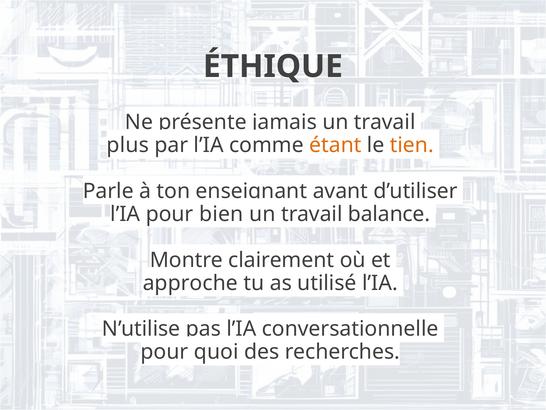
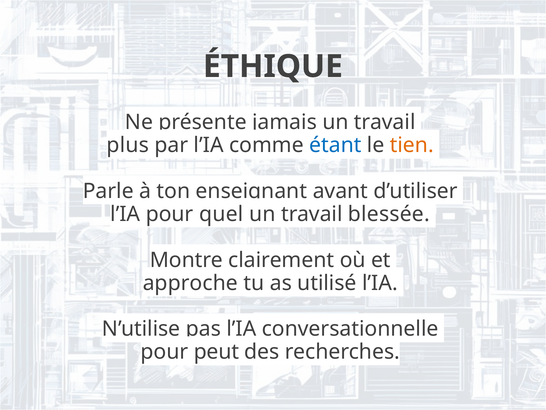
étant colour: orange -> blue
bien: bien -> quel
balance: balance -> blessée
quoi: quoi -> peut
